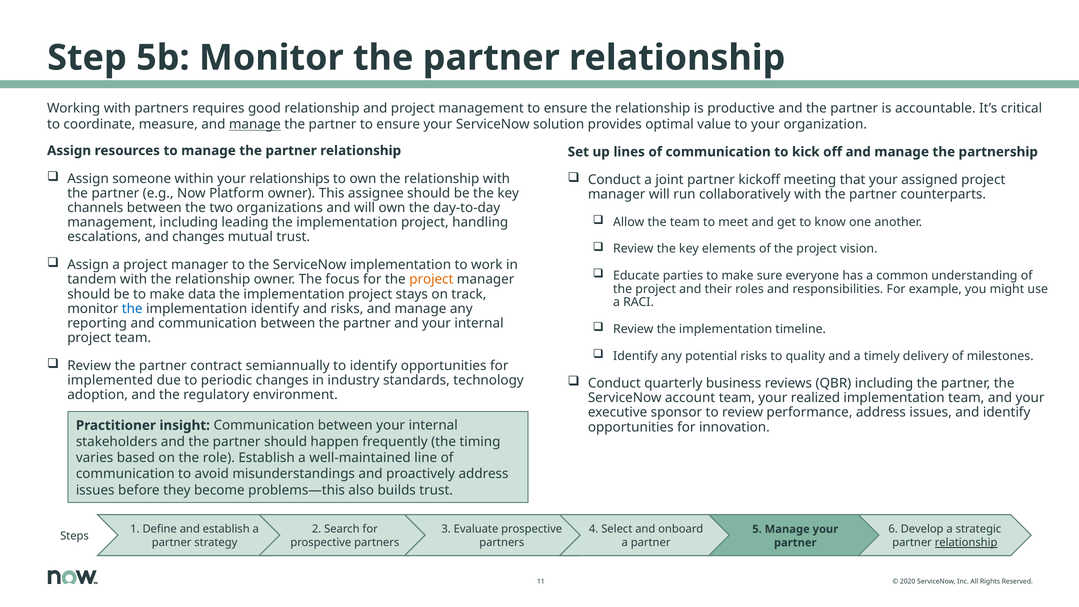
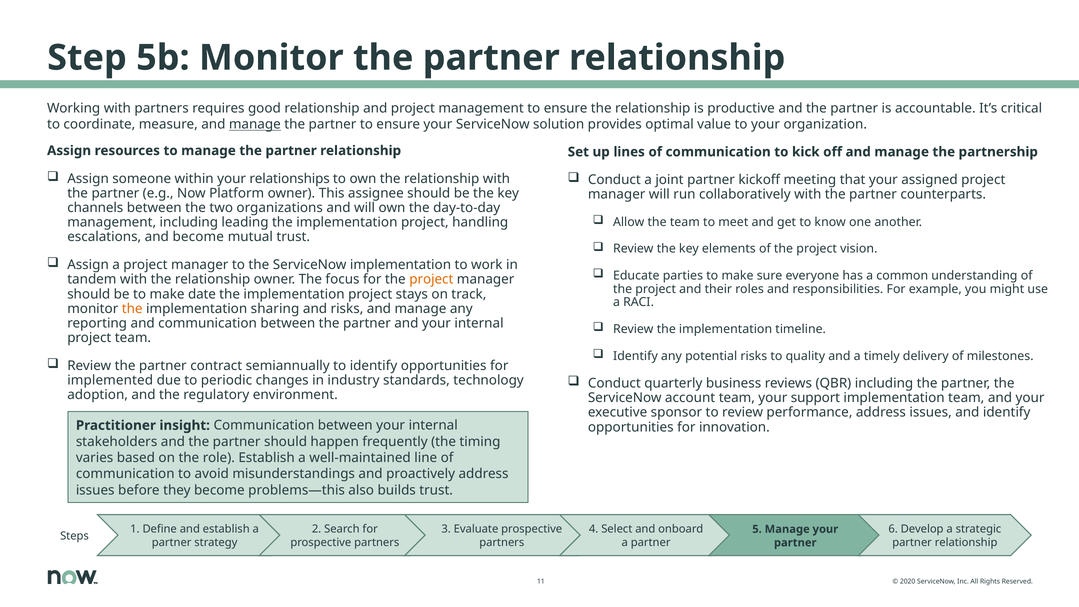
and changes: changes -> become
data: data -> date
the at (132, 309) colour: blue -> orange
implementation identify: identify -> sharing
realized: realized -> support
relationship at (966, 543) underline: present -> none
